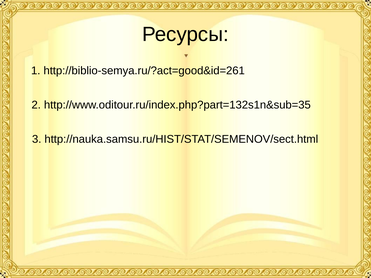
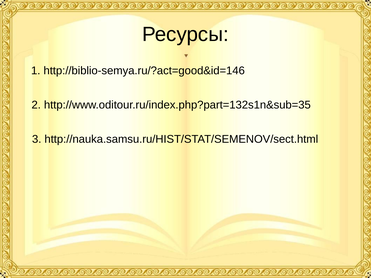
http://biblio-semya.ru/?act=good&id=261: http://biblio-semya.ru/?act=good&id=261 -> http://biblio-semya.ru/?act=good&id=146
